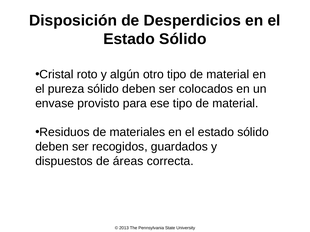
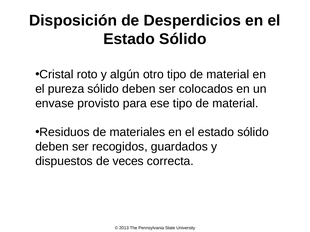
áreas: áreas -> veces
